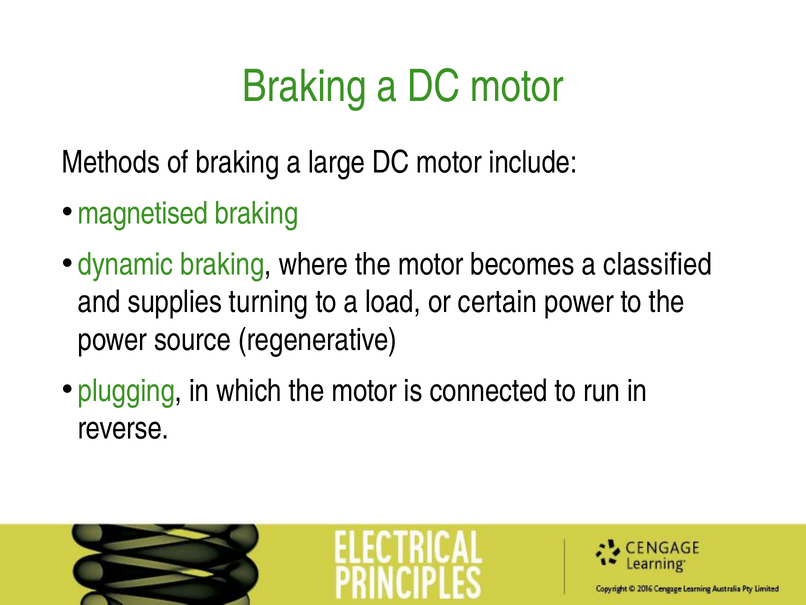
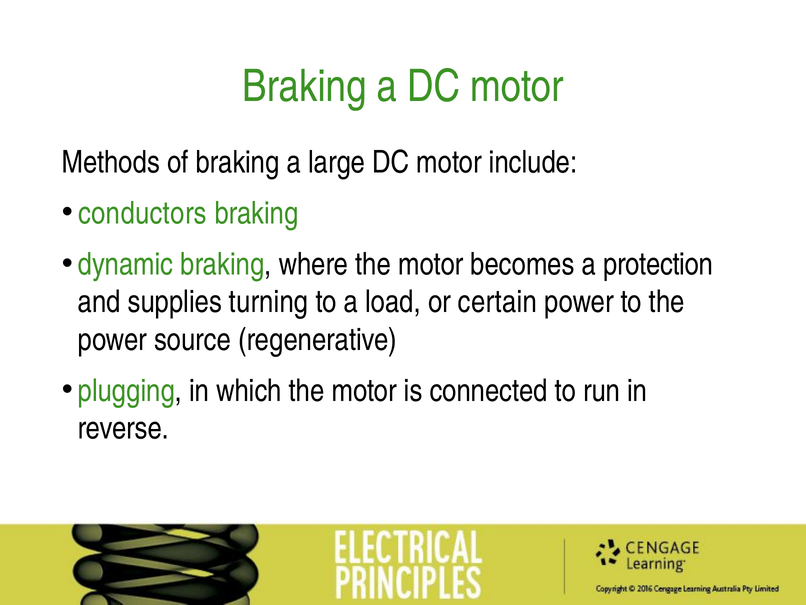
magnetised: magnetised -> conductors
classified: classified -> protection
